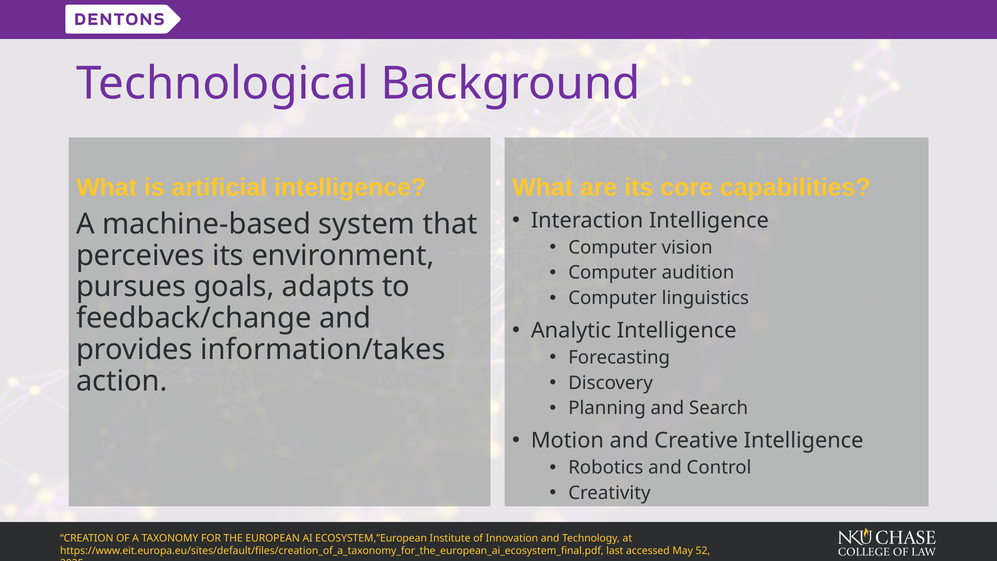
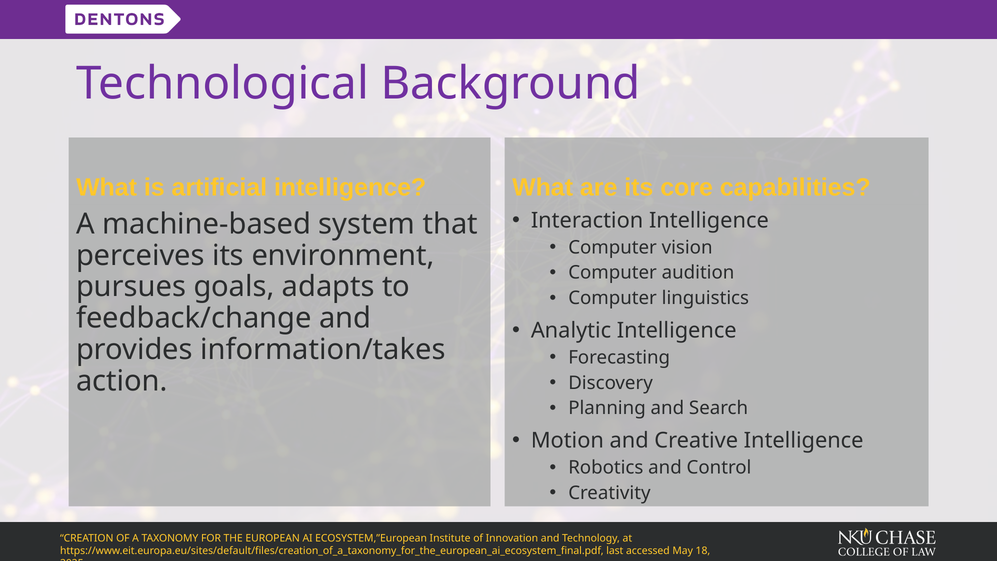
52: 52 -> 18
